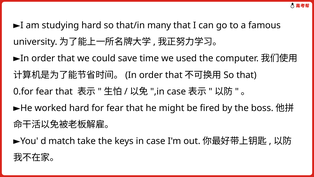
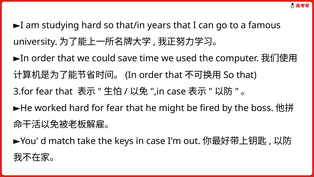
many: many -> years
0.for: 0.for -> 3.for
